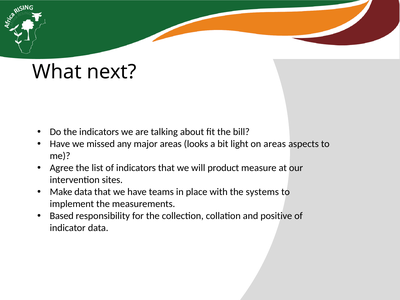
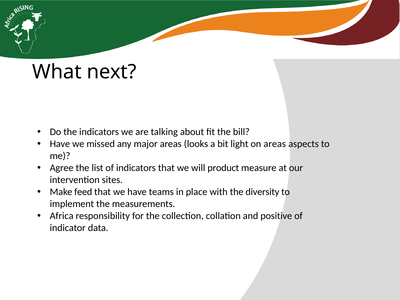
Make data: data -> feed
systems: systems -> diversity
Based: Based -> Africa
